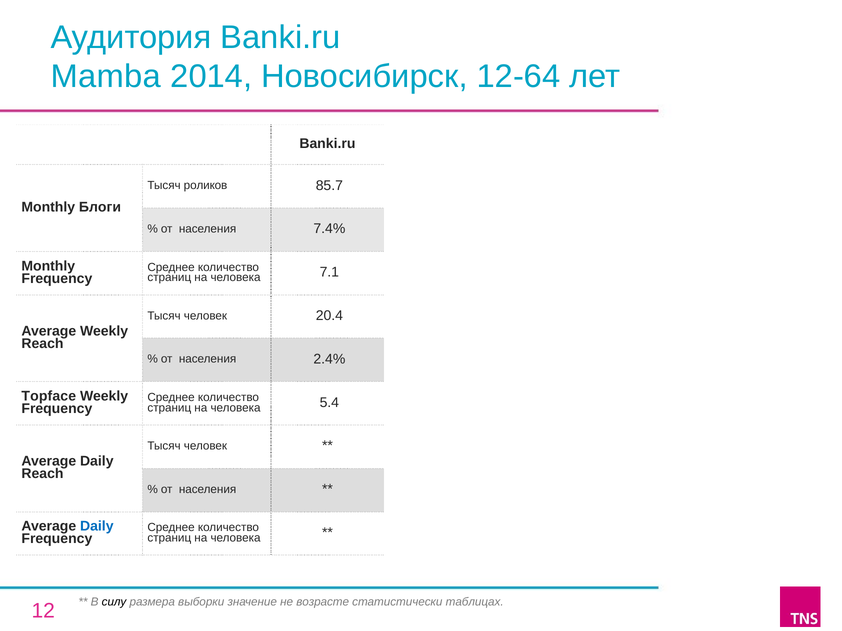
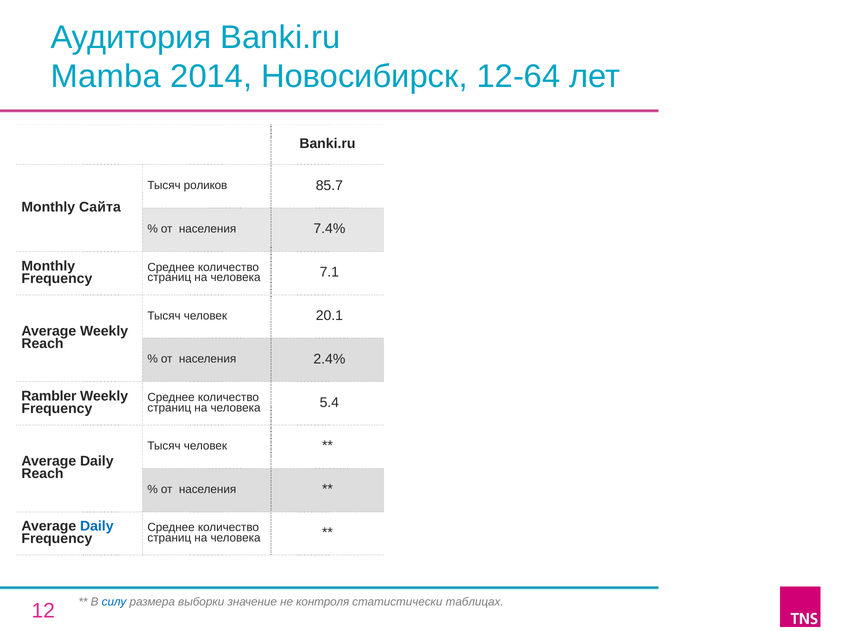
Блоги: Блоги -> Сайта
20.4: 20.4 -> 20.1
Topface: Topface -> Rambler
силу colour: black -> blue
возрасте: возрасте -> контроля
